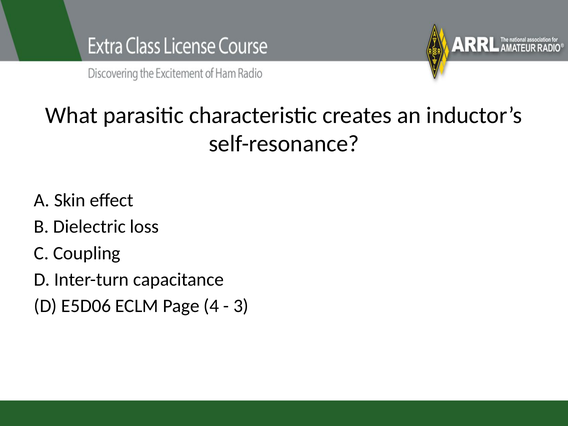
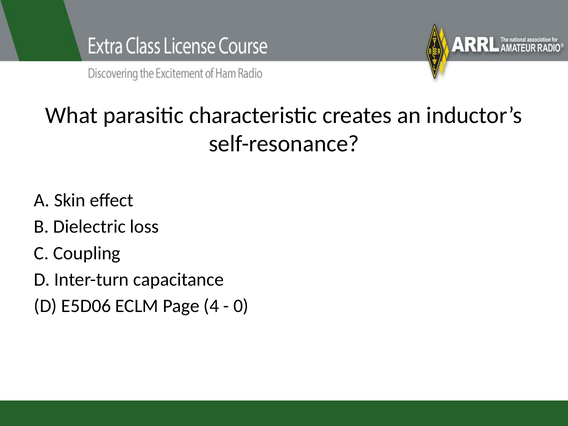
3: 3 -> 0
